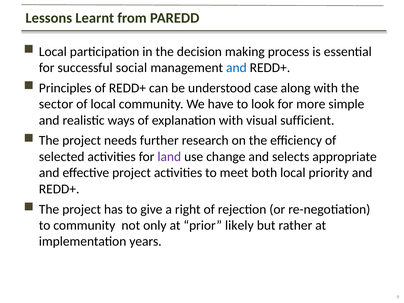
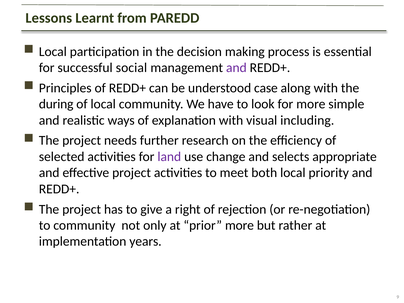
and at (236, 68) colour: blue -> purple
sector: sector -> during
sufficient: sufficient -> including
prior likely: likely -> more
